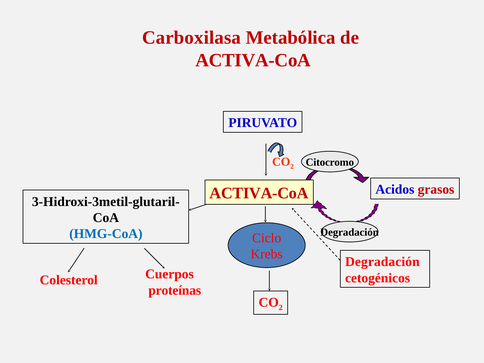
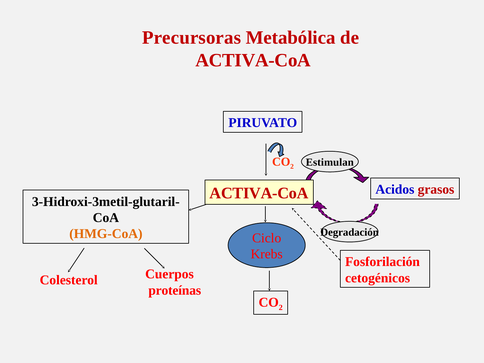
Carboxilasa: Carboxilasa -> Precursoras
Citocromo: Citocromo -> Estimulan
HMG-CoA colour: blue -> orange
Degradación at (382, 262): Degradación -> Fosforilación
